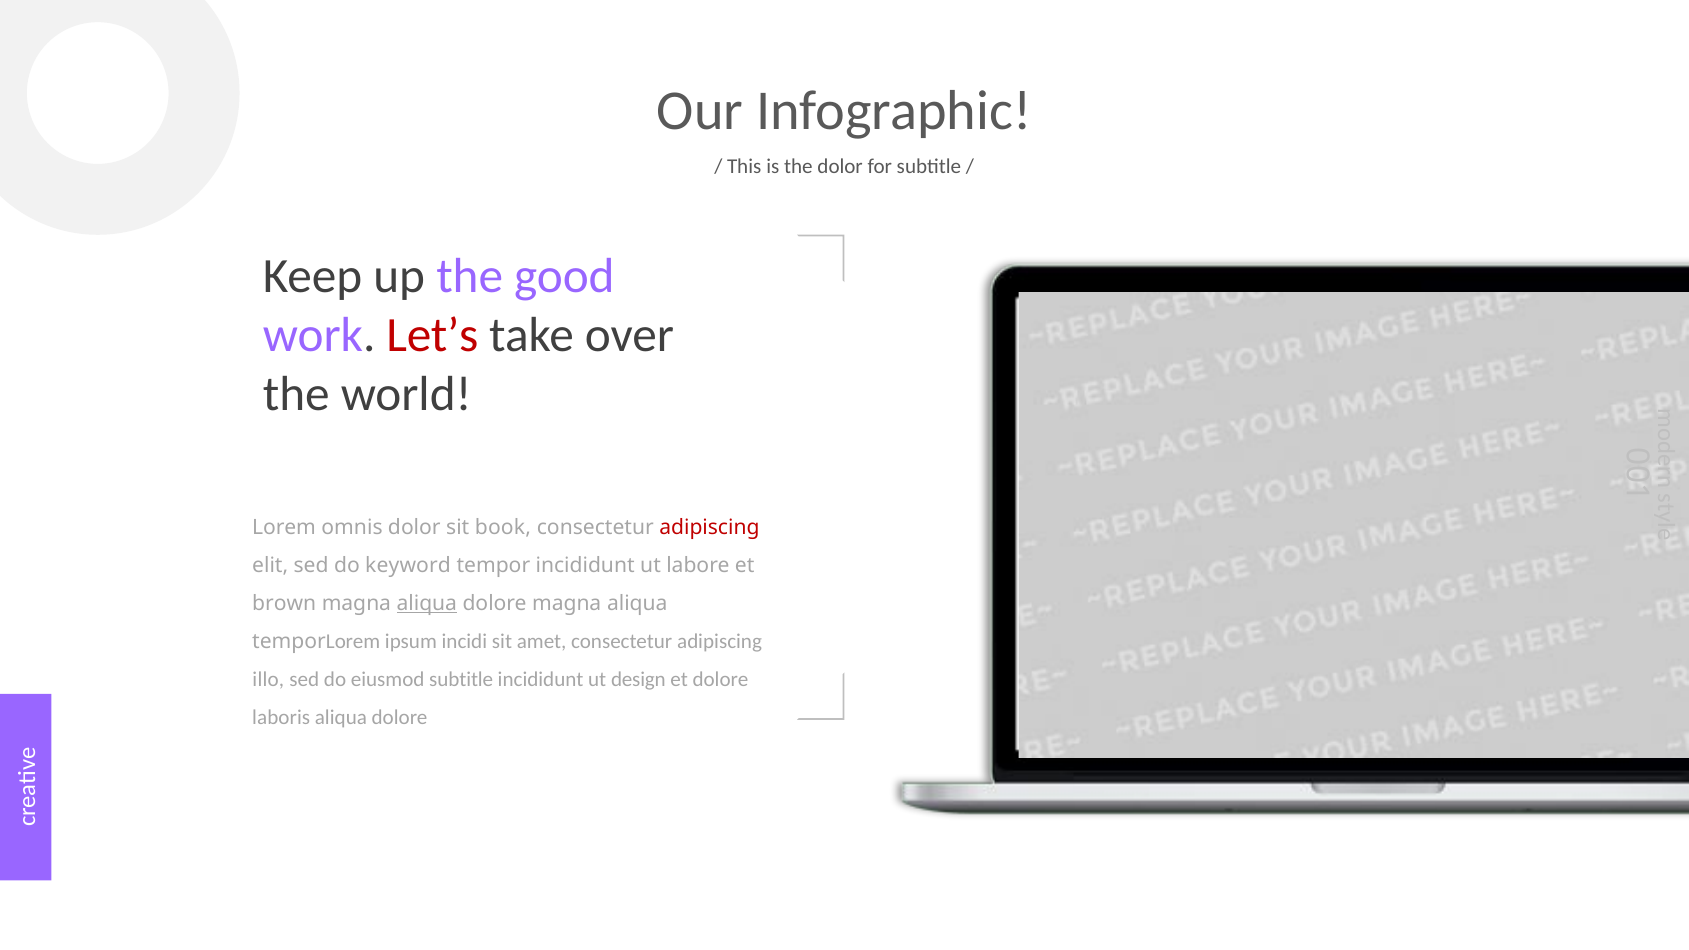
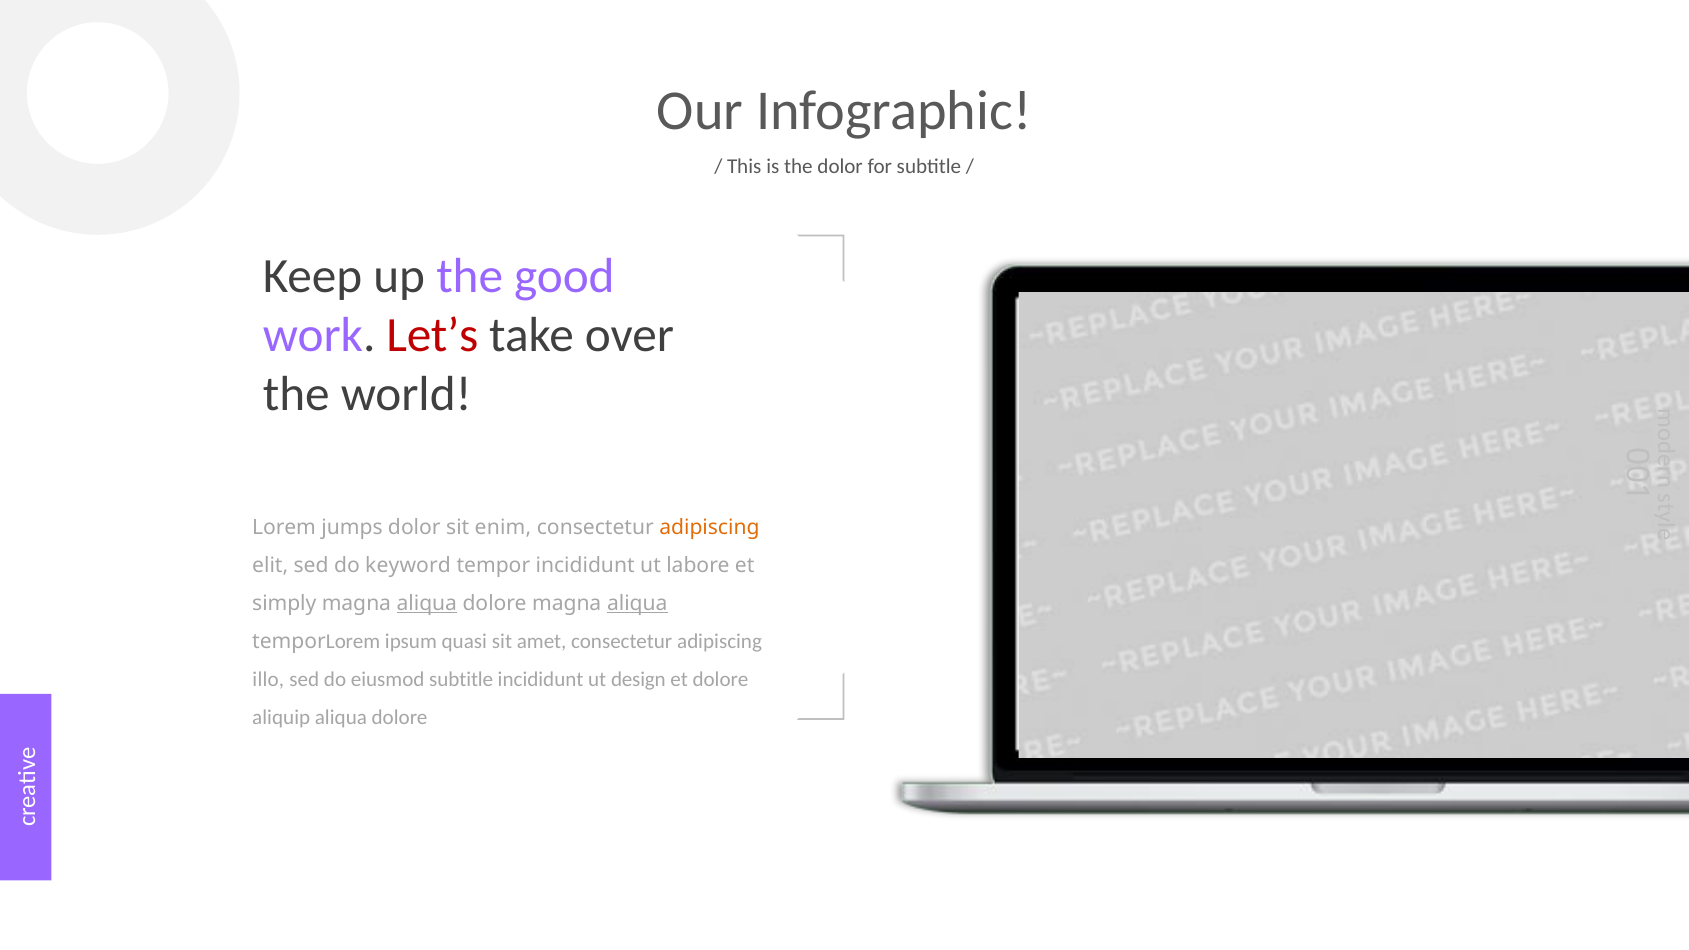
omnis: omnis -> jumps
book: book -> enim
adipiscing at (709, 527) colour: red -> orange
brown: brown -> simply
aliqua at (637, 603) underline: none -> present
incidi: incidi -> quasi
laboris: laboris -> aliquip
